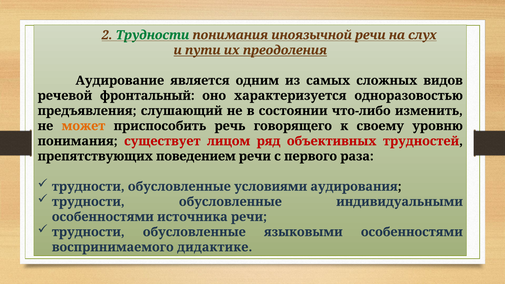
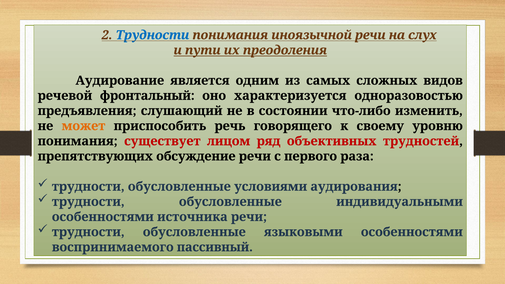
Трудности at (152, 35) colour: green -> blue
поведением: поведением -> обсуждение
дидактике: дидактике -> пассивный
